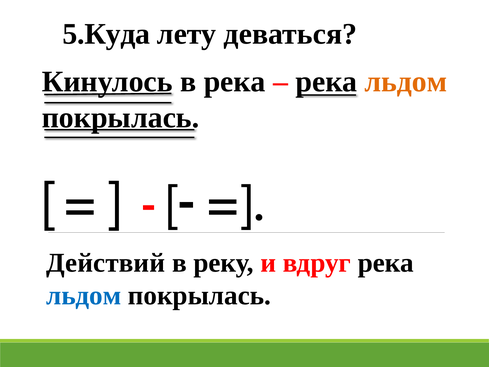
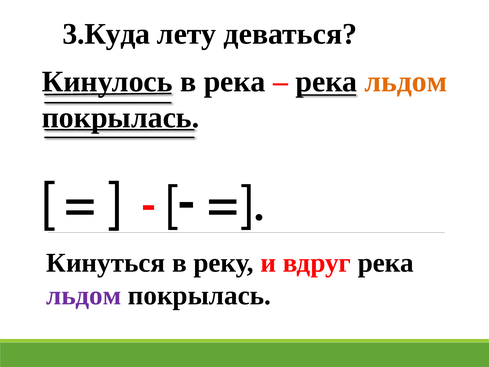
5.Куда: 5.Куда -> 3.Куда
Действий: Действий -> Кинуться
льдом at (84, 295) colour: blue -> purple
